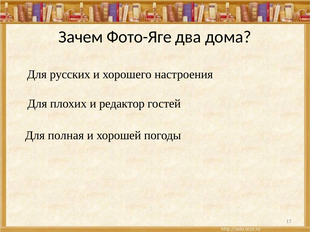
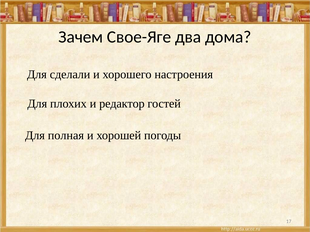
Фото-Яге: Фото-Яге -> Свое-Яге
русских: русских -> сделали
